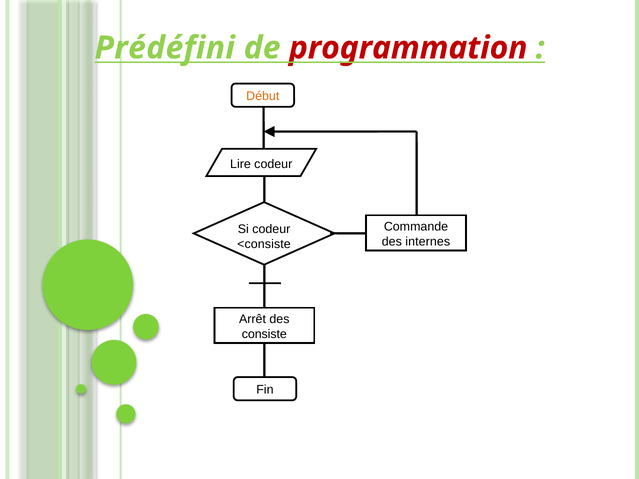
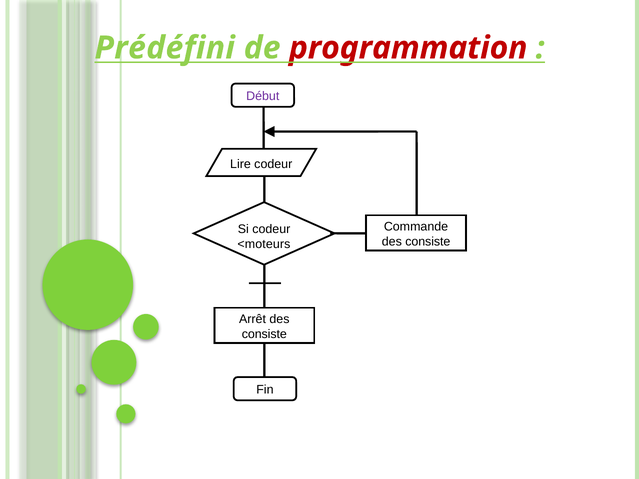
Début colour: orange -> purple
internes at (428, 242): internes -> consiste
<consiste: <consiste -> <moteurs
